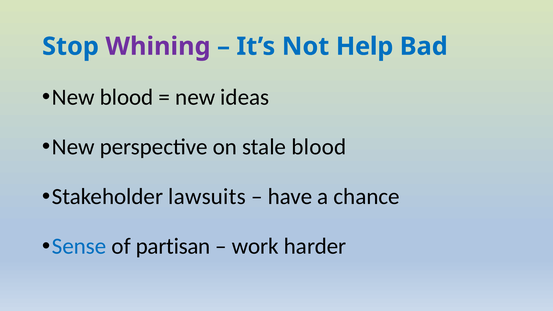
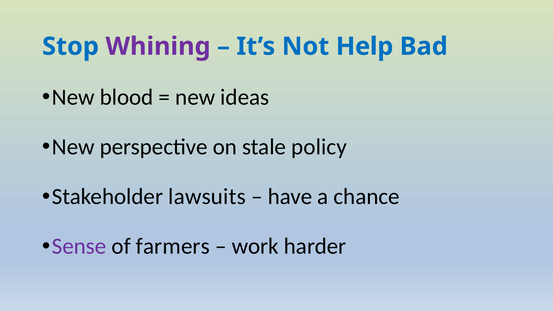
stale blood: blood -> policy
Sense colour: blue -> purple
partisan: partisan -> farmers
